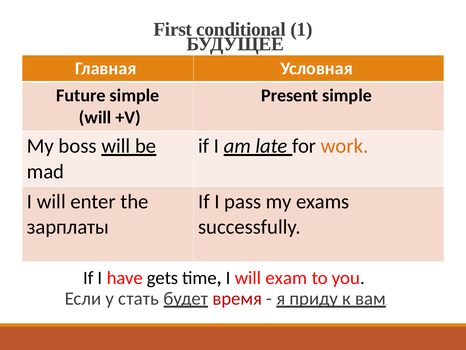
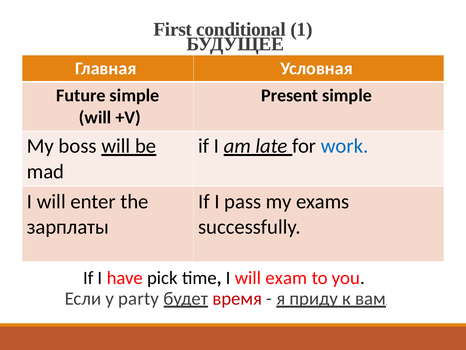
work colour: orange -> blue
gets: gets -> pick
стать: стать -> party
